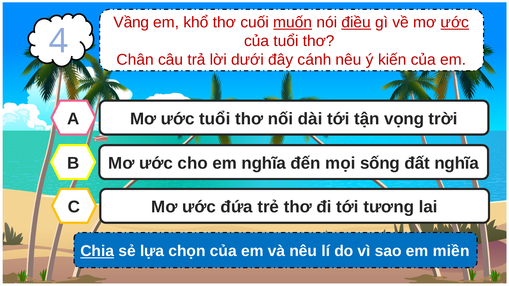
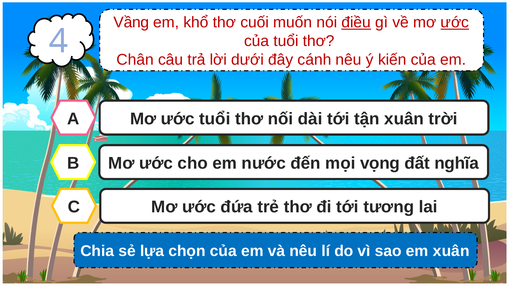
muốn underline: present -> none
tận vọng: vọng -> xuân
em nghĩa: nghĩa -> nước
sống: sống -> vọng
Chia underline: present -> none
em miền: miền -> xuân
